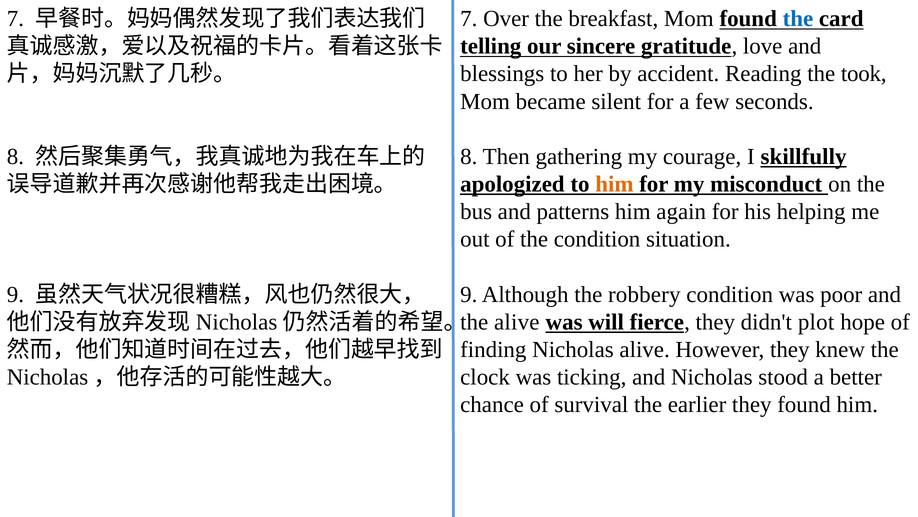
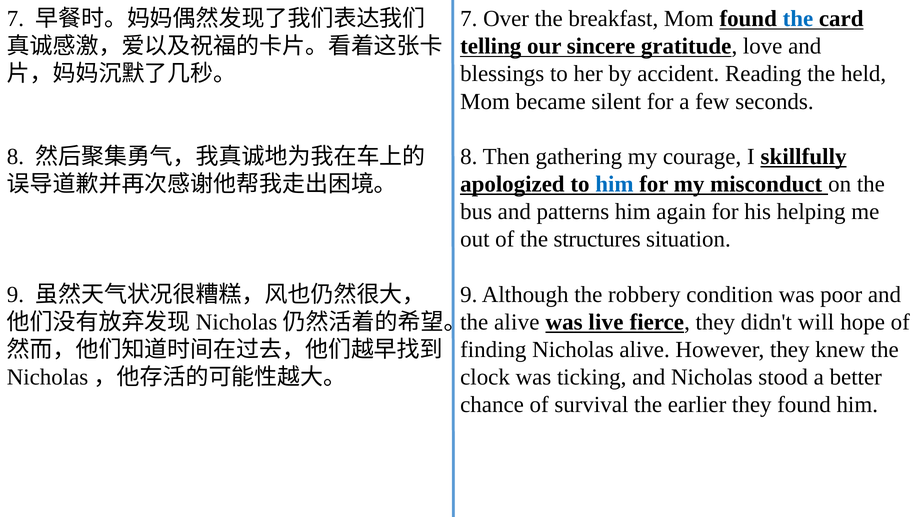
took: took -> held
him at (614, 184) colour: orange -> blue
the condition: condition -> structures
will: will -> live
plot: plot -> will
